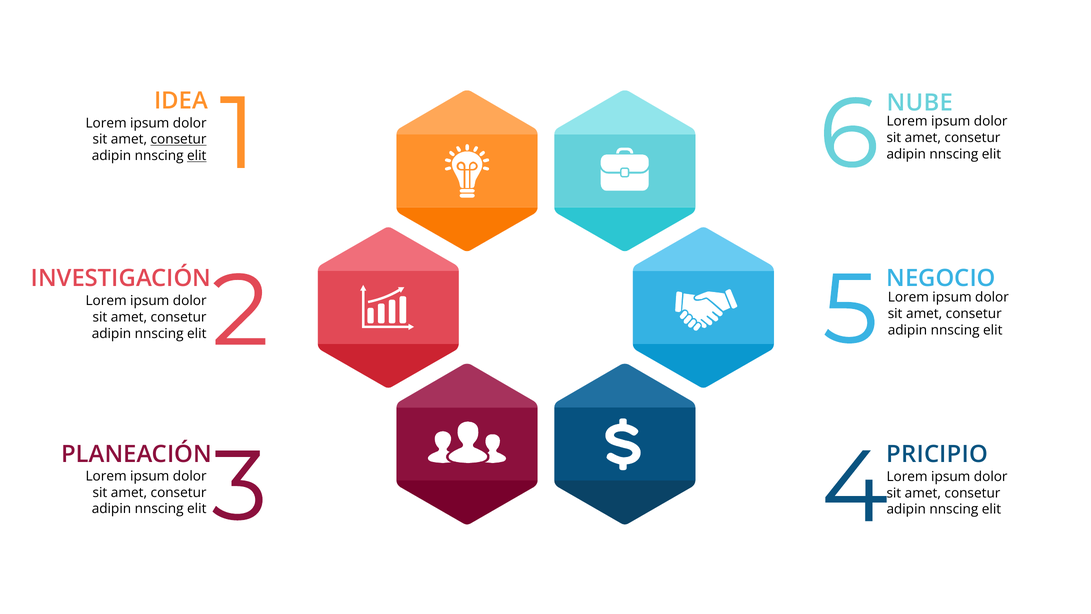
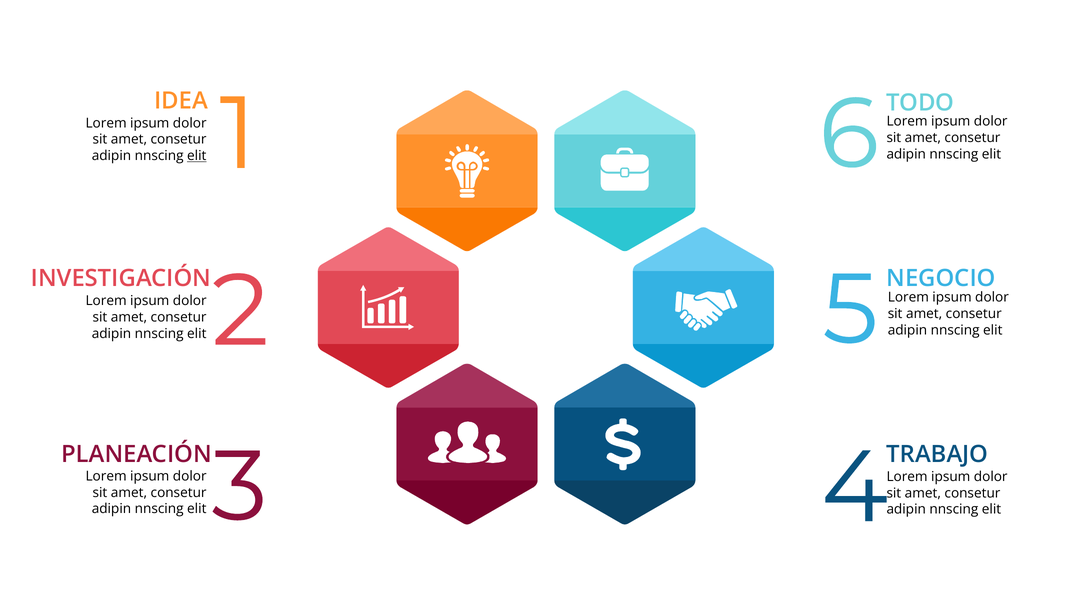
NUBE: NUBE -> TODO
consetur at (179, 139) underline: present -> none
PRICIPIO: PRICIPIO -> TRABAJO
